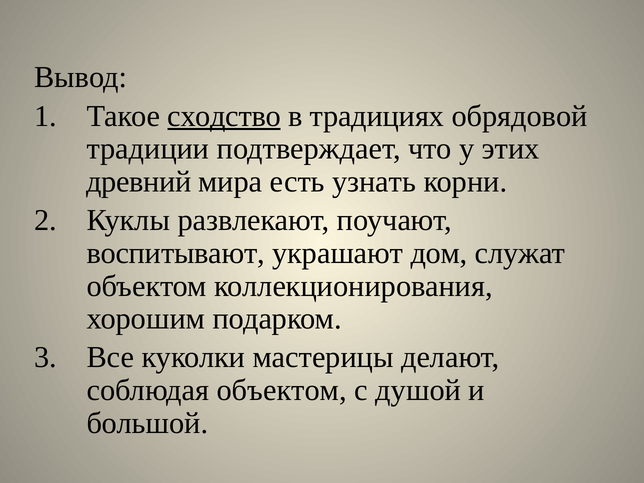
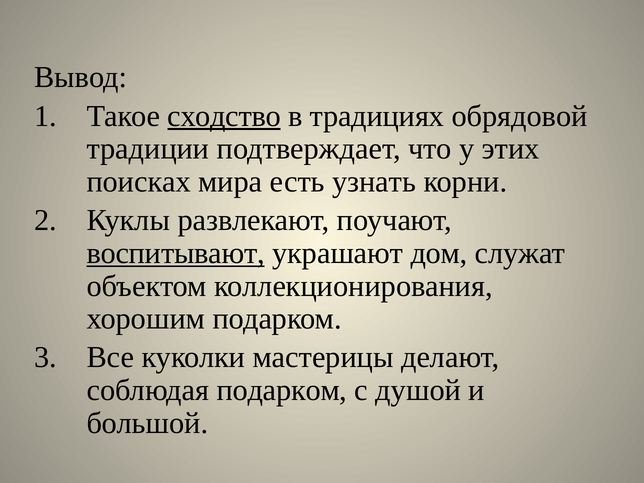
древний: древний -> поисках
воспитывают underline: none -> present
соблюдая объектом: объектом -> подарком
